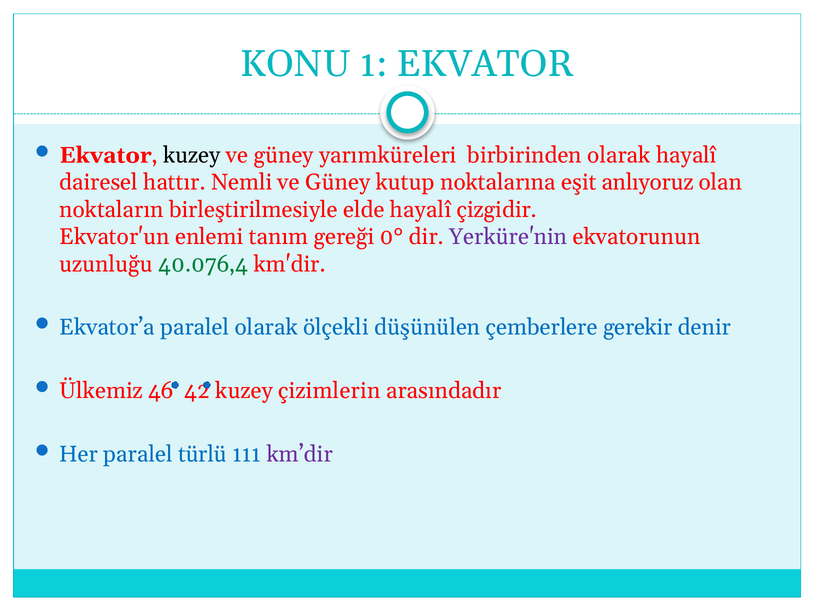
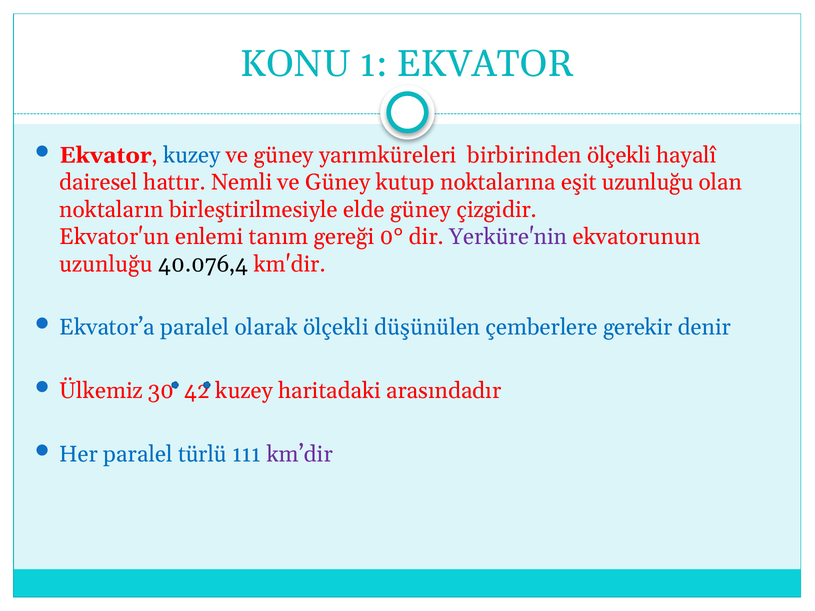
kuzey at (192, 155) colour: black -> blue
birbirinden olarak: olarak -> ölçekli
eşit anlıyoruz: anlıyoruz -> uzunluğu
elde hayalî: hayalî -> güney
40.076,4 colour: green -> black
46: 46 -> 30
çizimlerin: çizimlerin -> haritadaki
